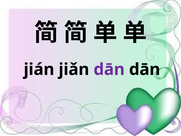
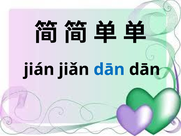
dān at (109, 69) colour: purple -> blue
